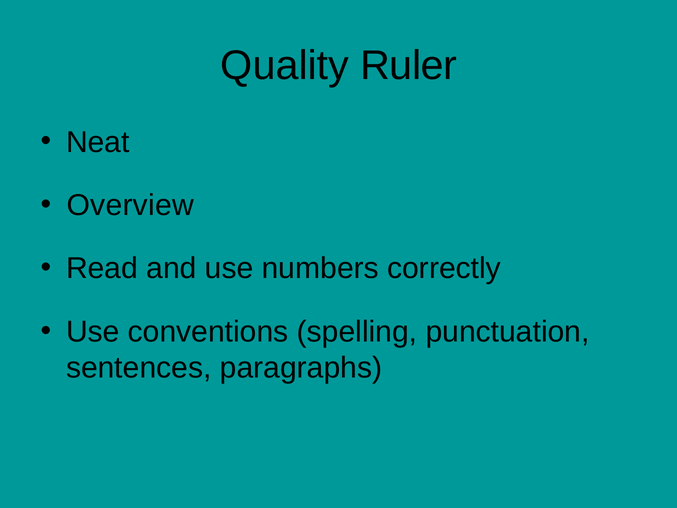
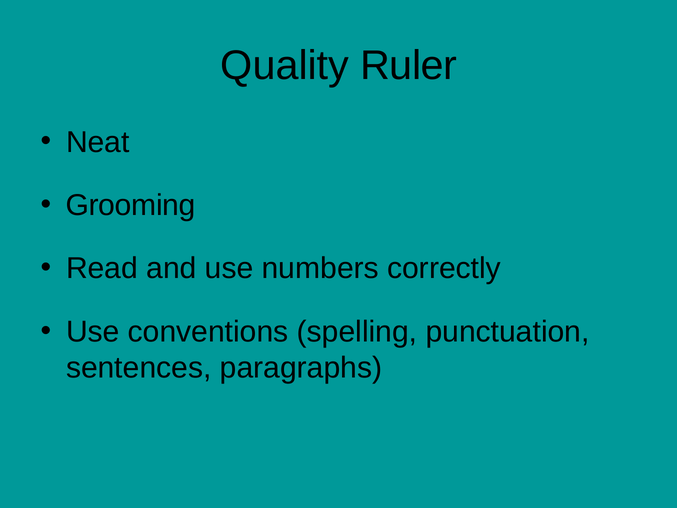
Overview: Overview -> Grooming
